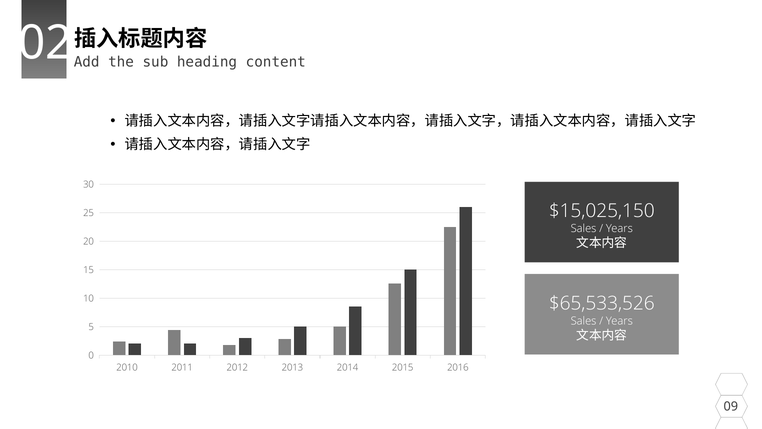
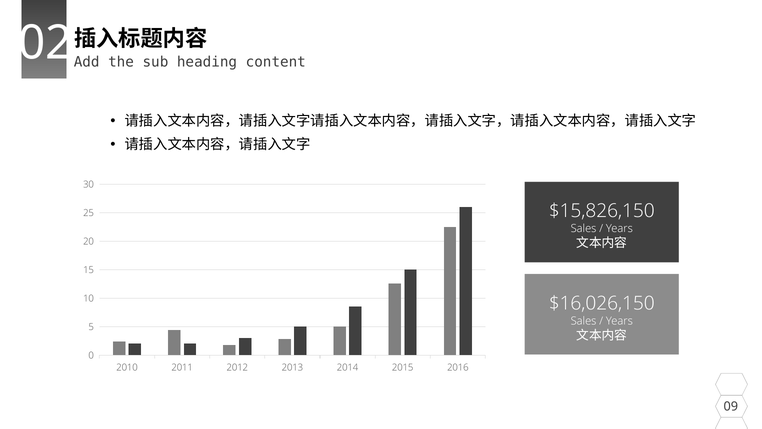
$15,025,150: $15,025,150 -> $15,826,150
$65,533,526: $65,533,526 -> $16,026,150
